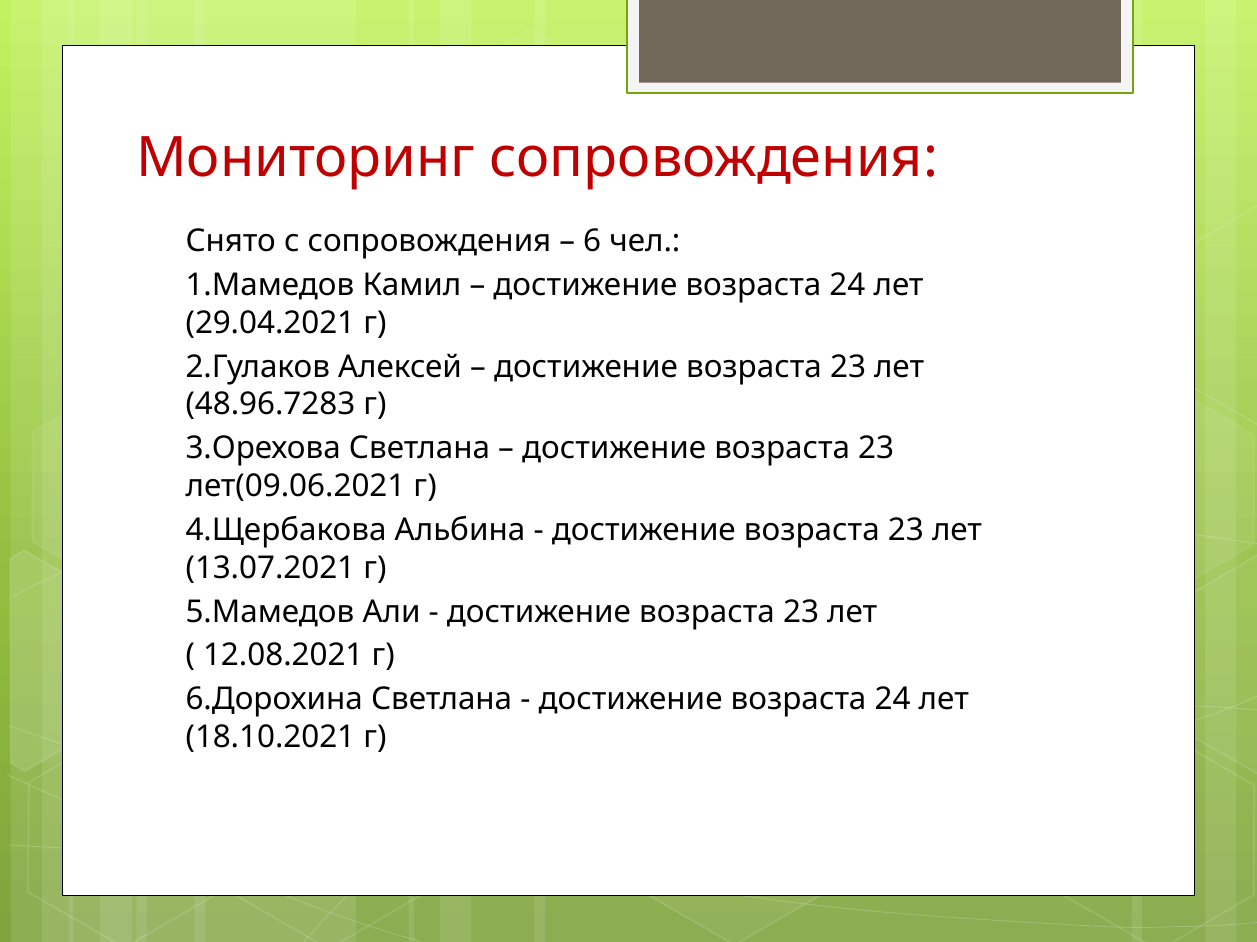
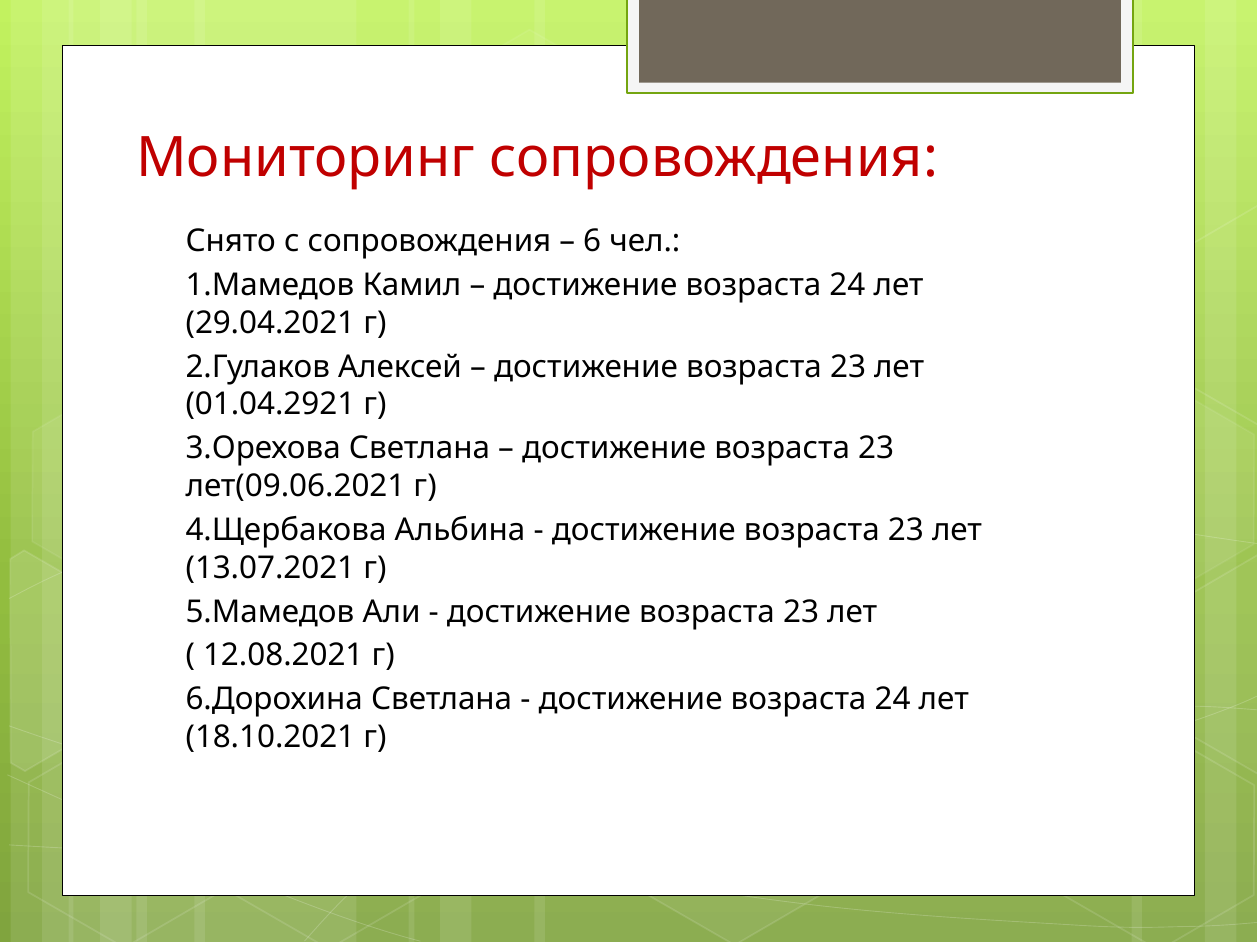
48.96.7283: 48.96.7283 -> 01.04.2921
